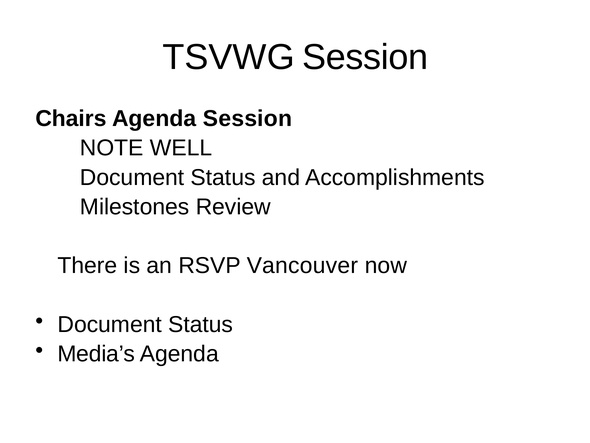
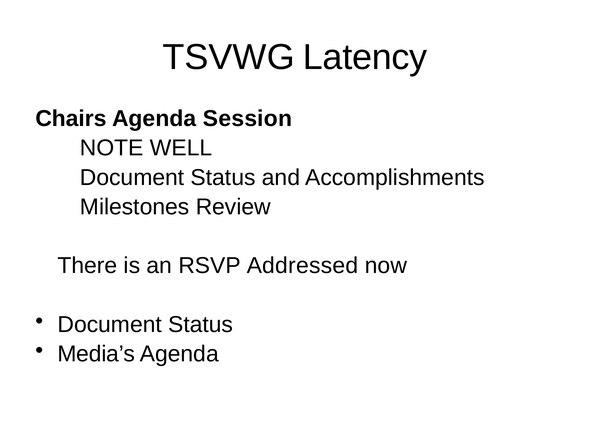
TSVWG Session: Session -> Latency
Vancouver: Vancouver -> Addressed
